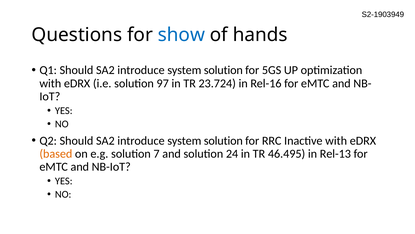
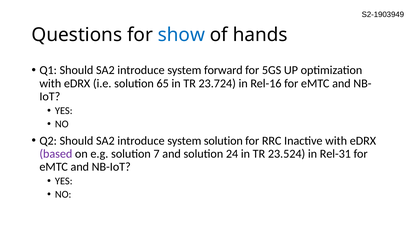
solution at (223, 70): solution -> forward
97: 97 -> 65
based colour: orange -> purple
46.495: 46.495 -> 23.524
Rel-13: Rel-13 -> Rel-31
